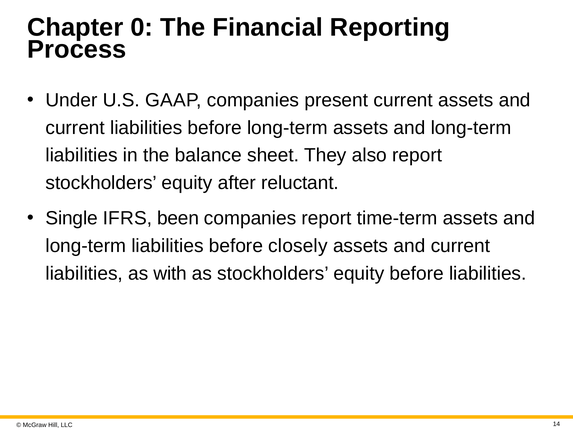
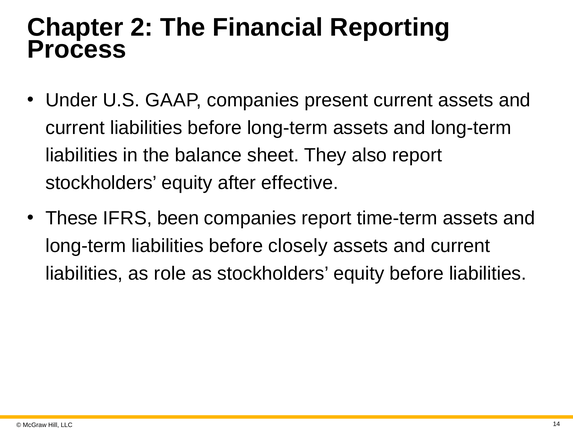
0: 0 -> 2
reluctant: reluctant -> effective
Single: Single -> These
with: with -> role
